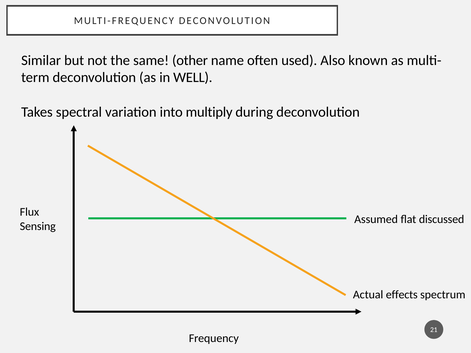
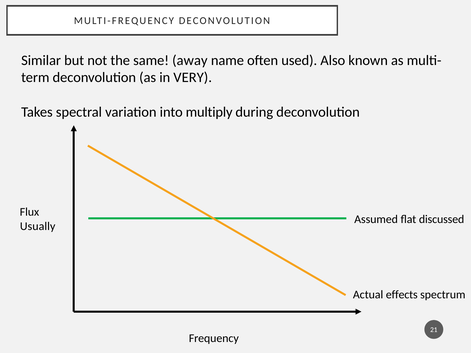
other: other -> away
WELL: WELL -> VERY
Sensing: Sensing -> Usually
